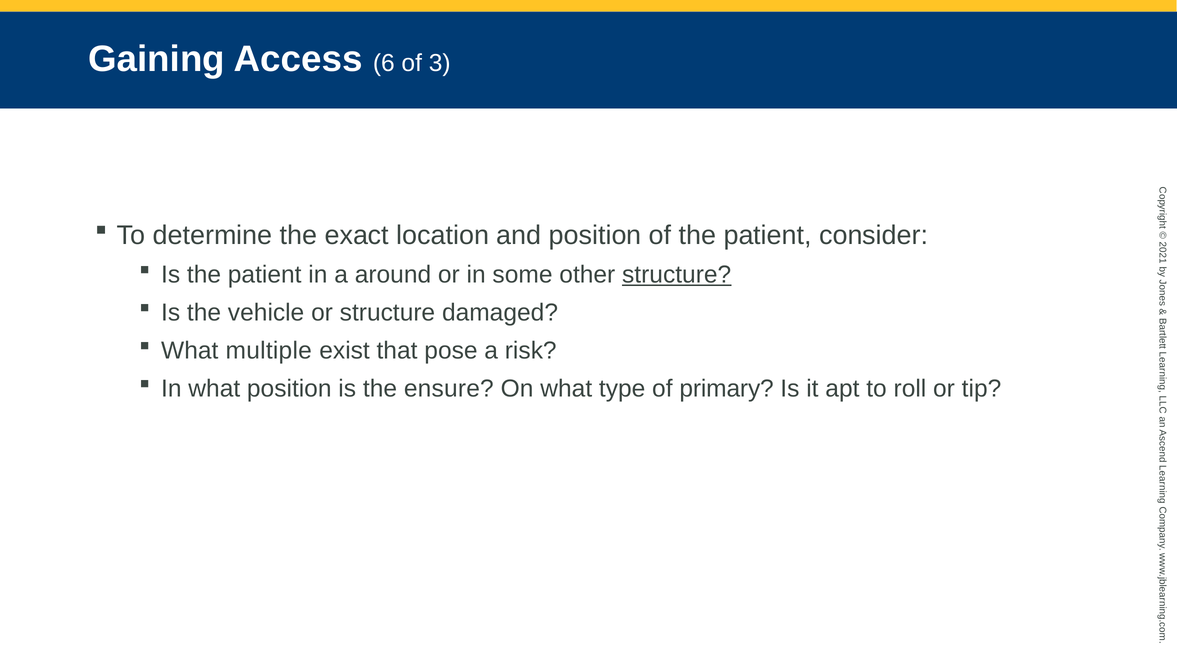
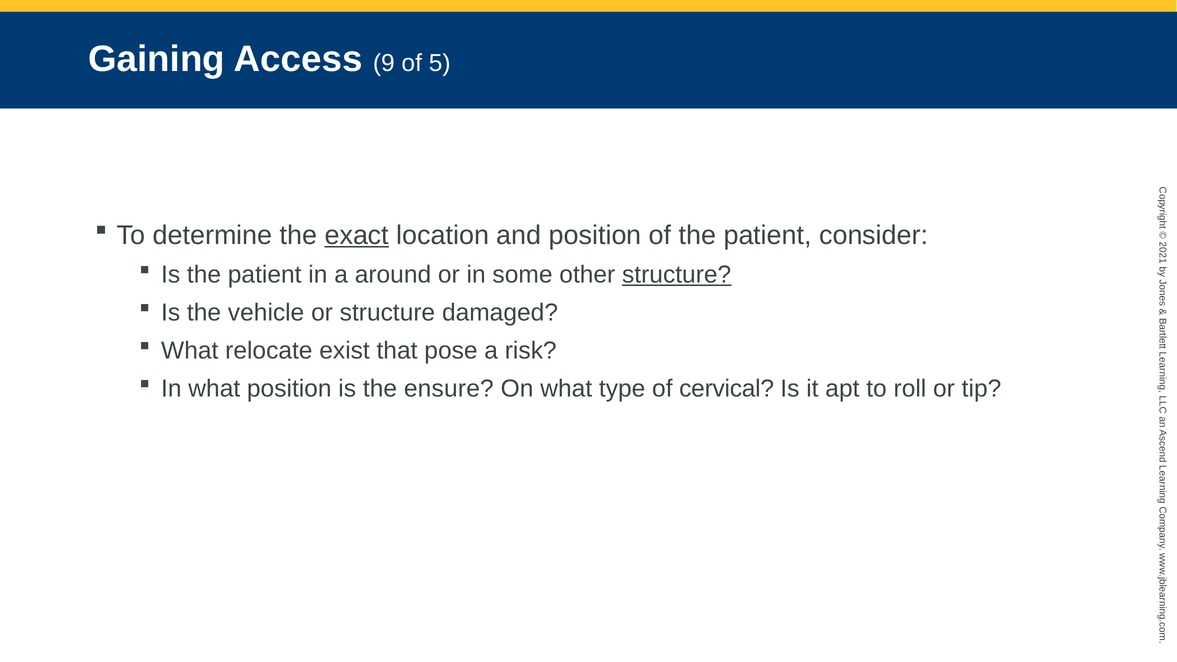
6: 6 -> 9
3: 3 -> 5
exact underline: none -> present
multiple: multiple -> relocate
primary: primary -> cervical
